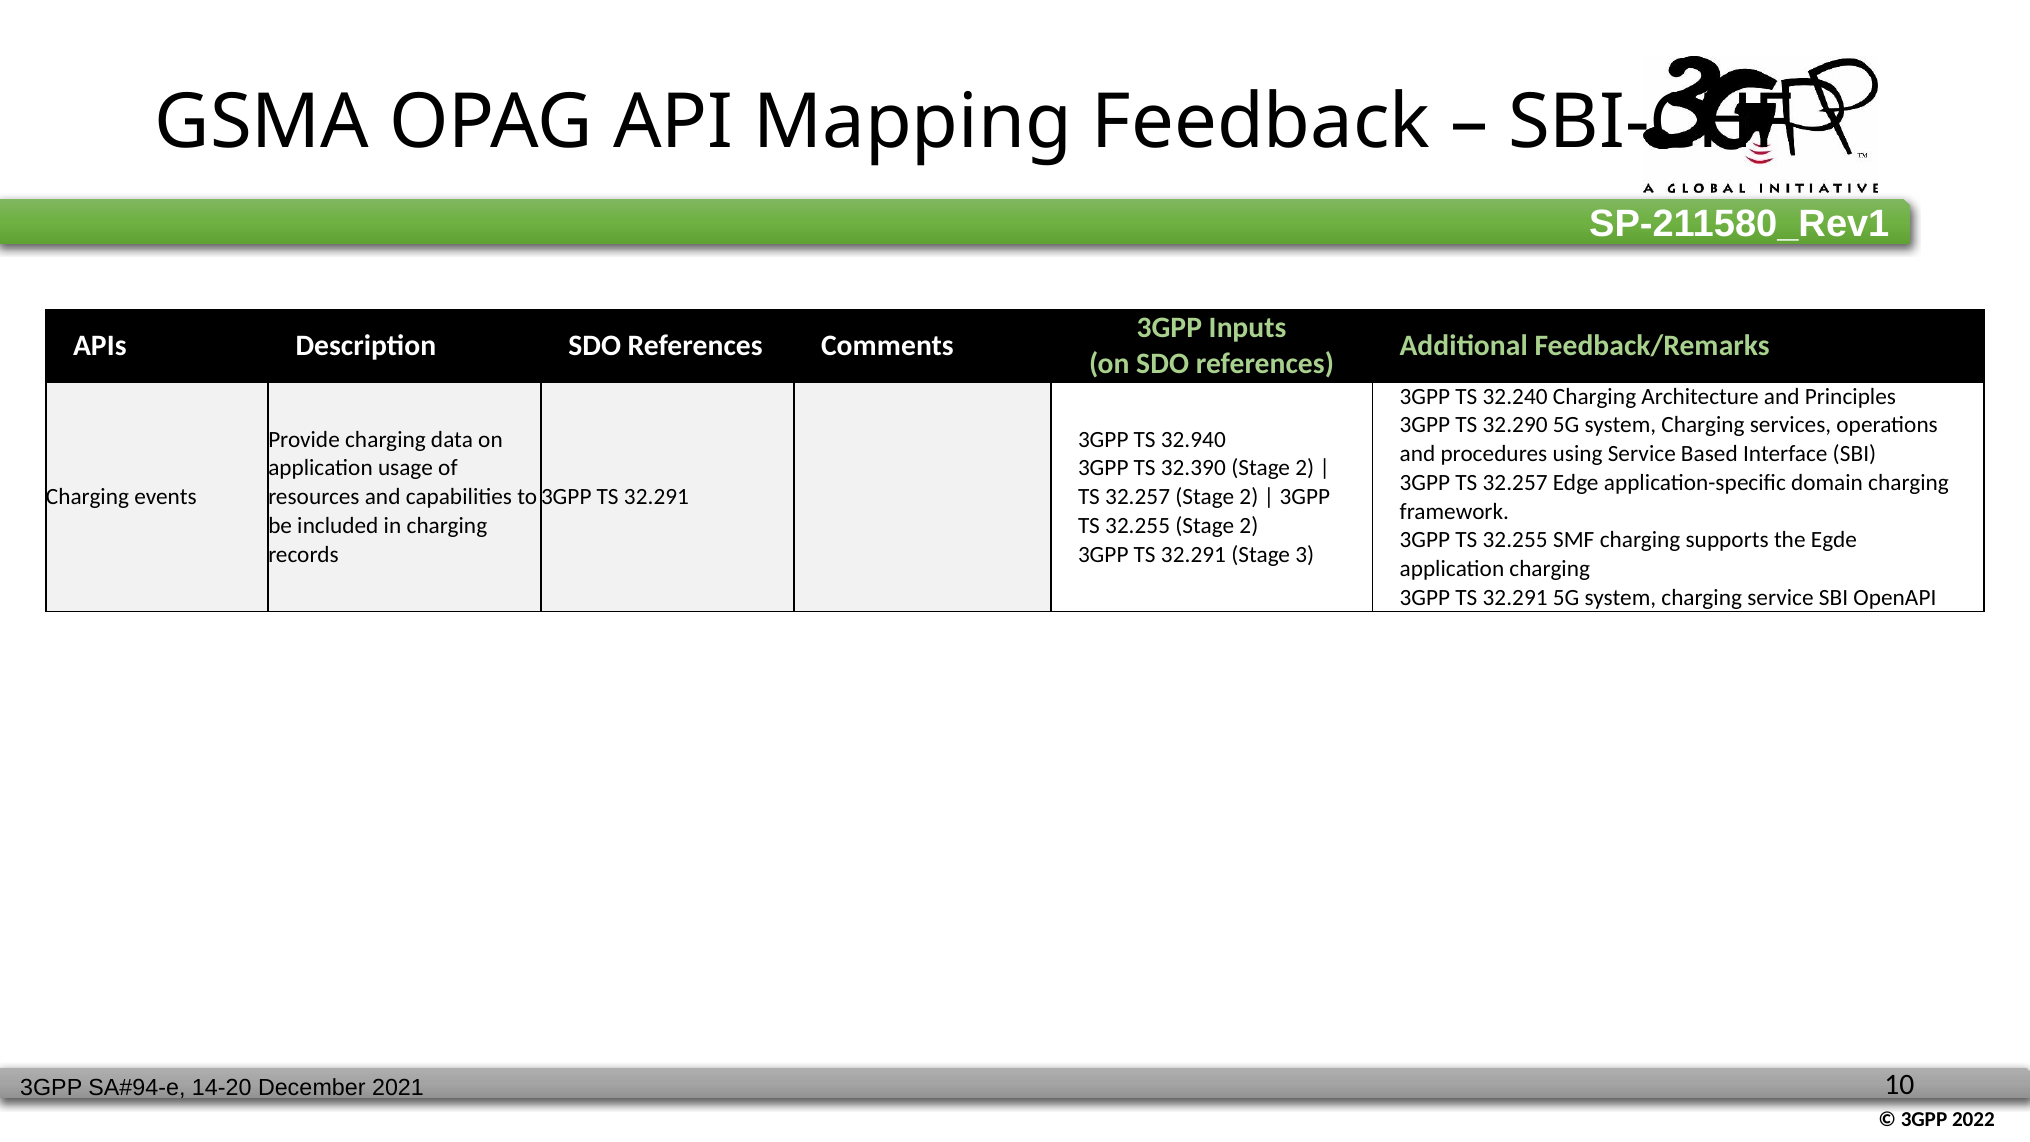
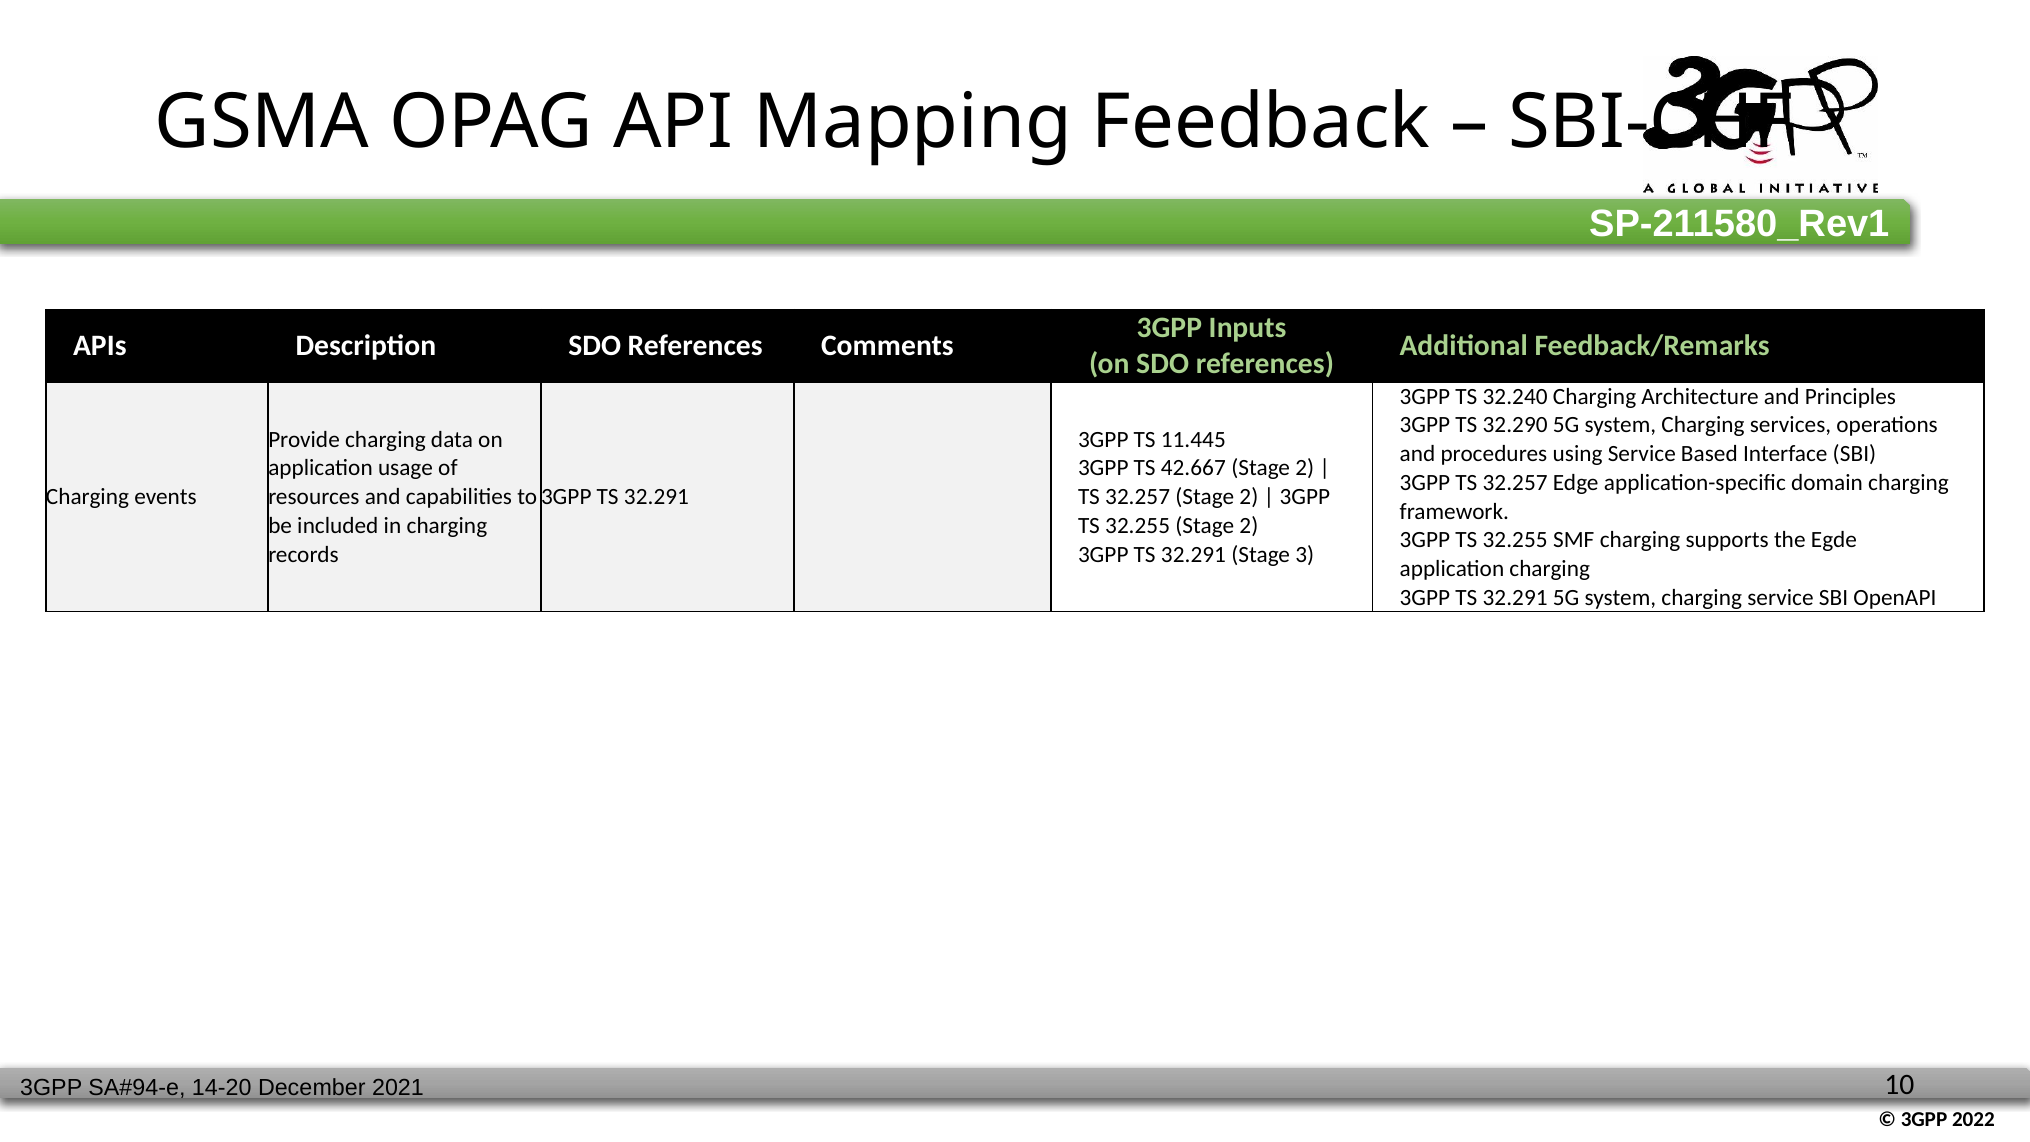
32.940: 32.940 -> 11.445
32.390: 32.390 -> 42.667
